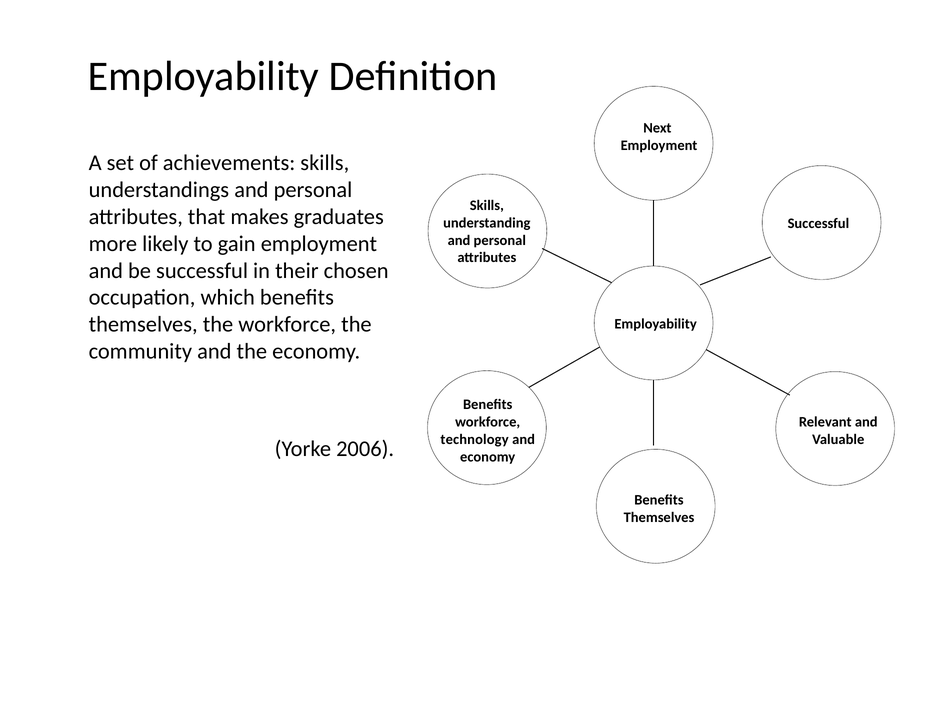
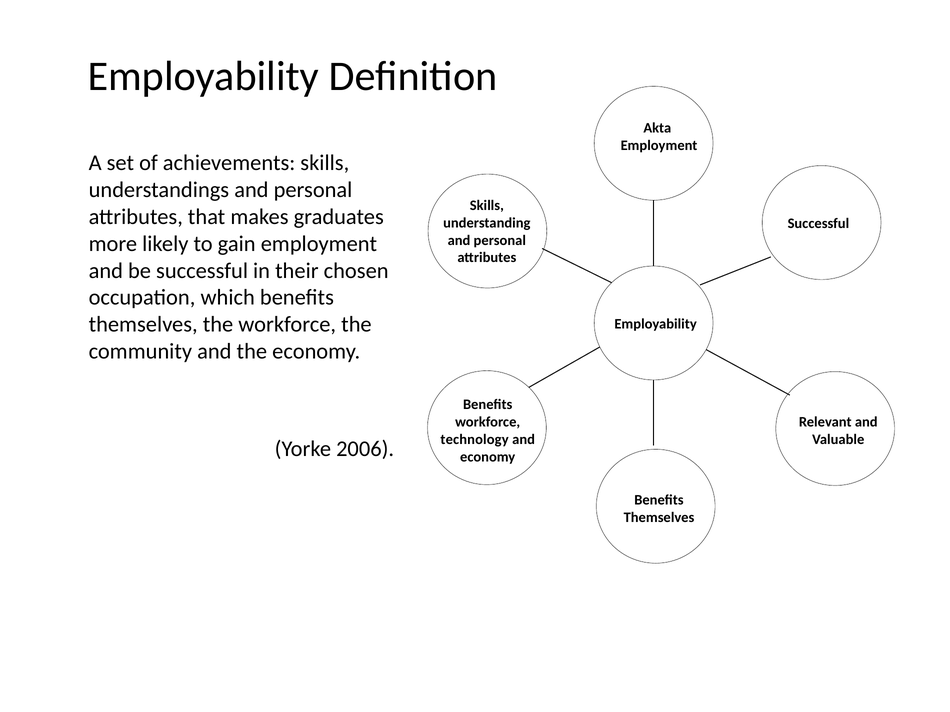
Next: Next -> Akta
